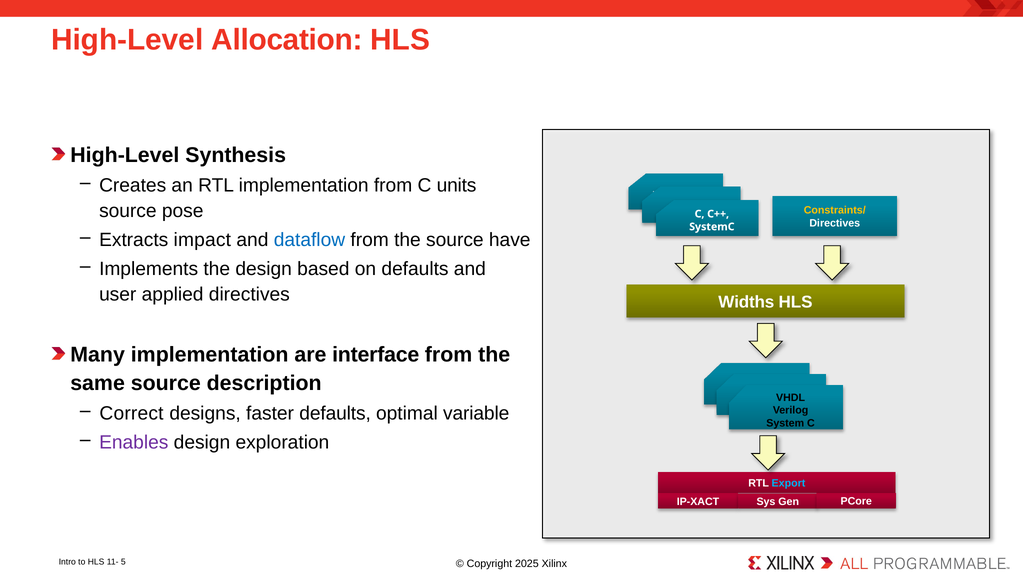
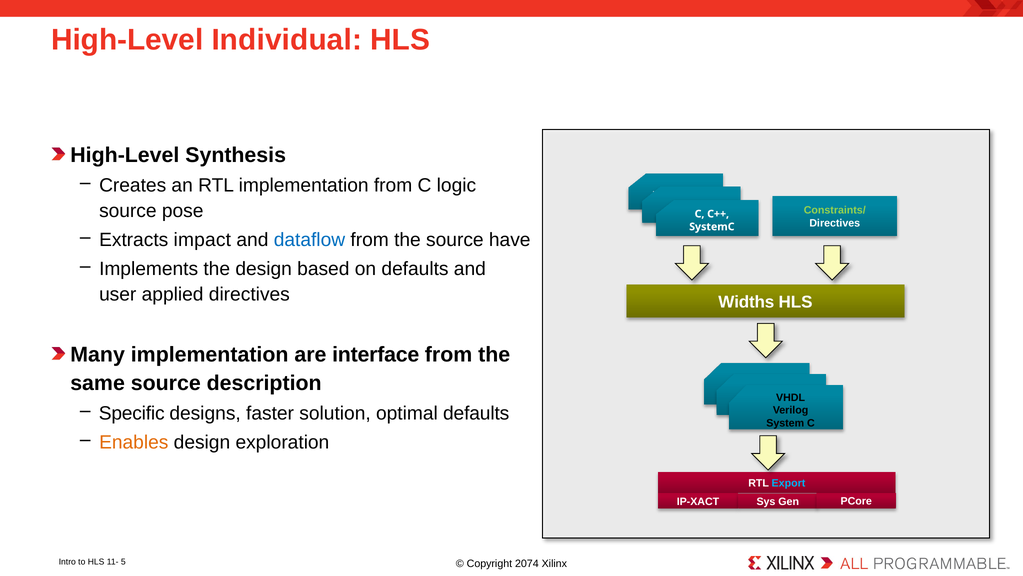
Allocation: Allocation -> Individual
units: units -> logic
Constraints/ colour: yellow -> light green
Correct: Correct -> Specific
faster defaults: defaults -> solution
optimal variable: variable -> defaults
Enables colour: purple -> orange
2025: 2025 -> 2074
